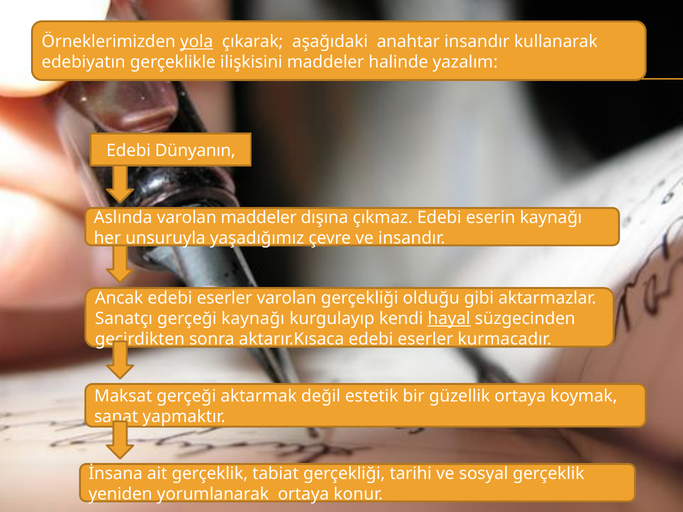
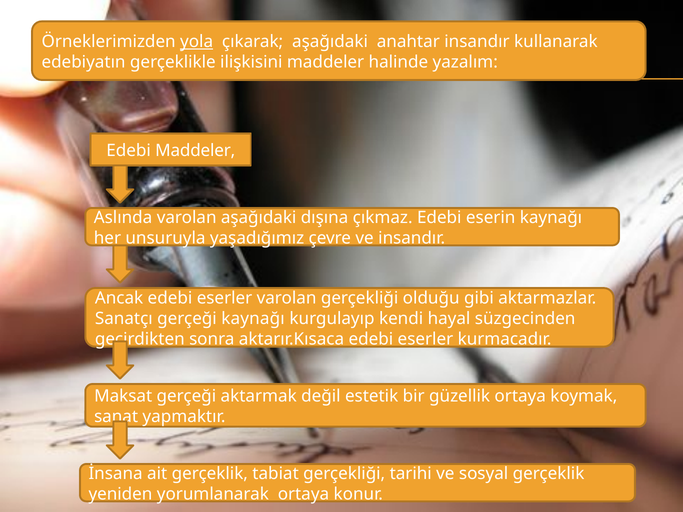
Edebi Dünyanın: Dünyanın -> Maddeler
varolan maddeler: maddeler -> aşağıdaki
hayal underline: present -> none
